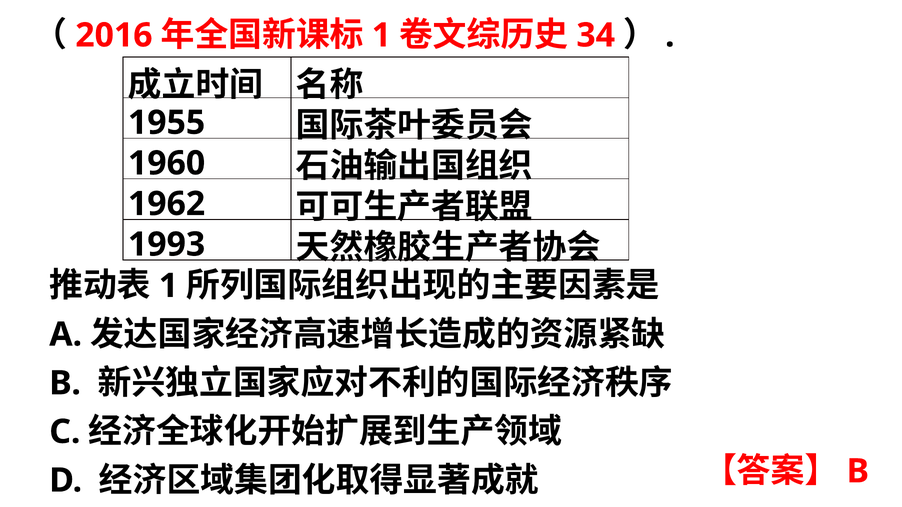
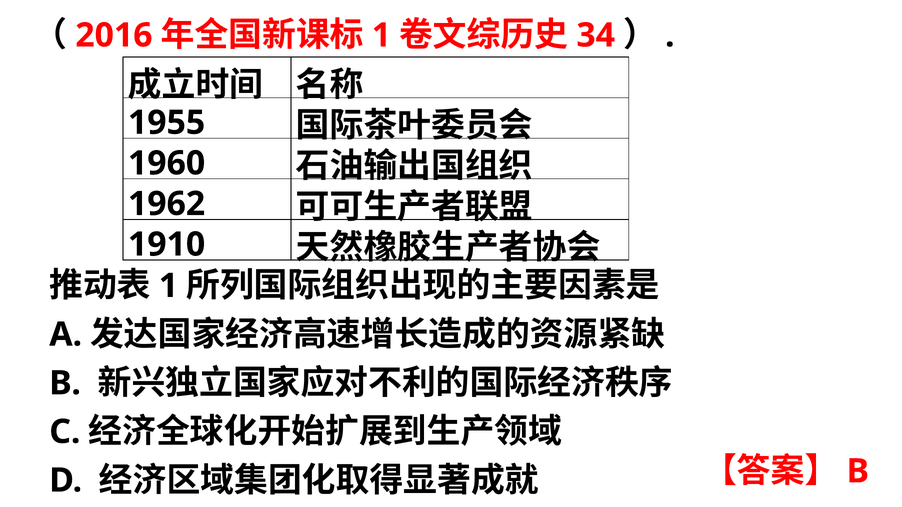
1993: 1993 -> 1910
